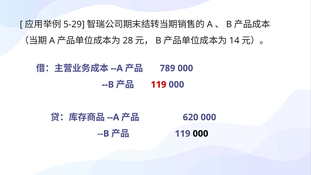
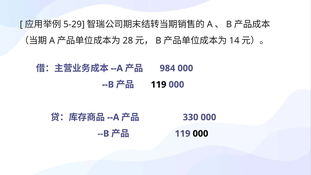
789: 789 -> 984
119 at (159, 85) colour: red -> black
620: 620 -> 330
